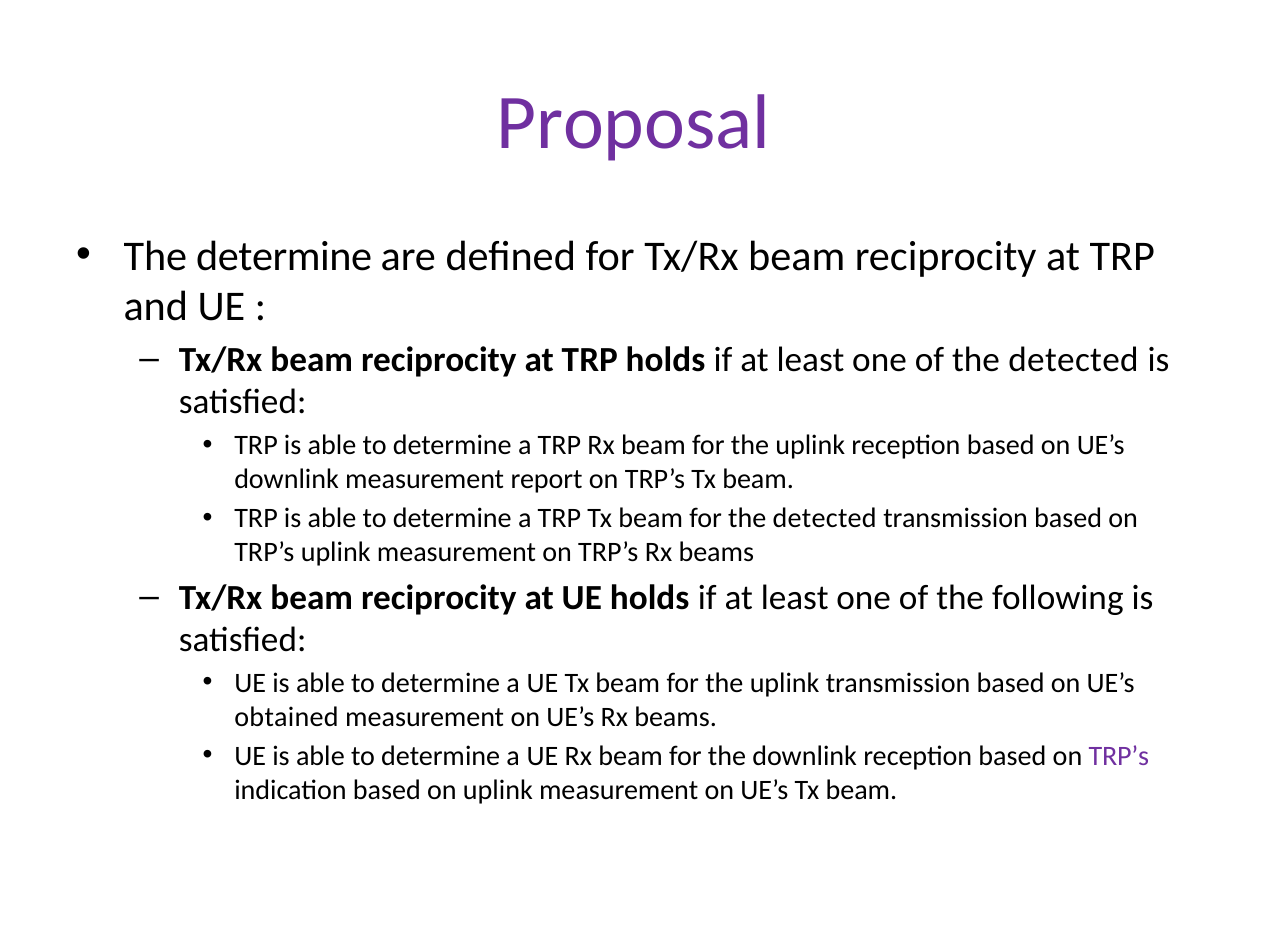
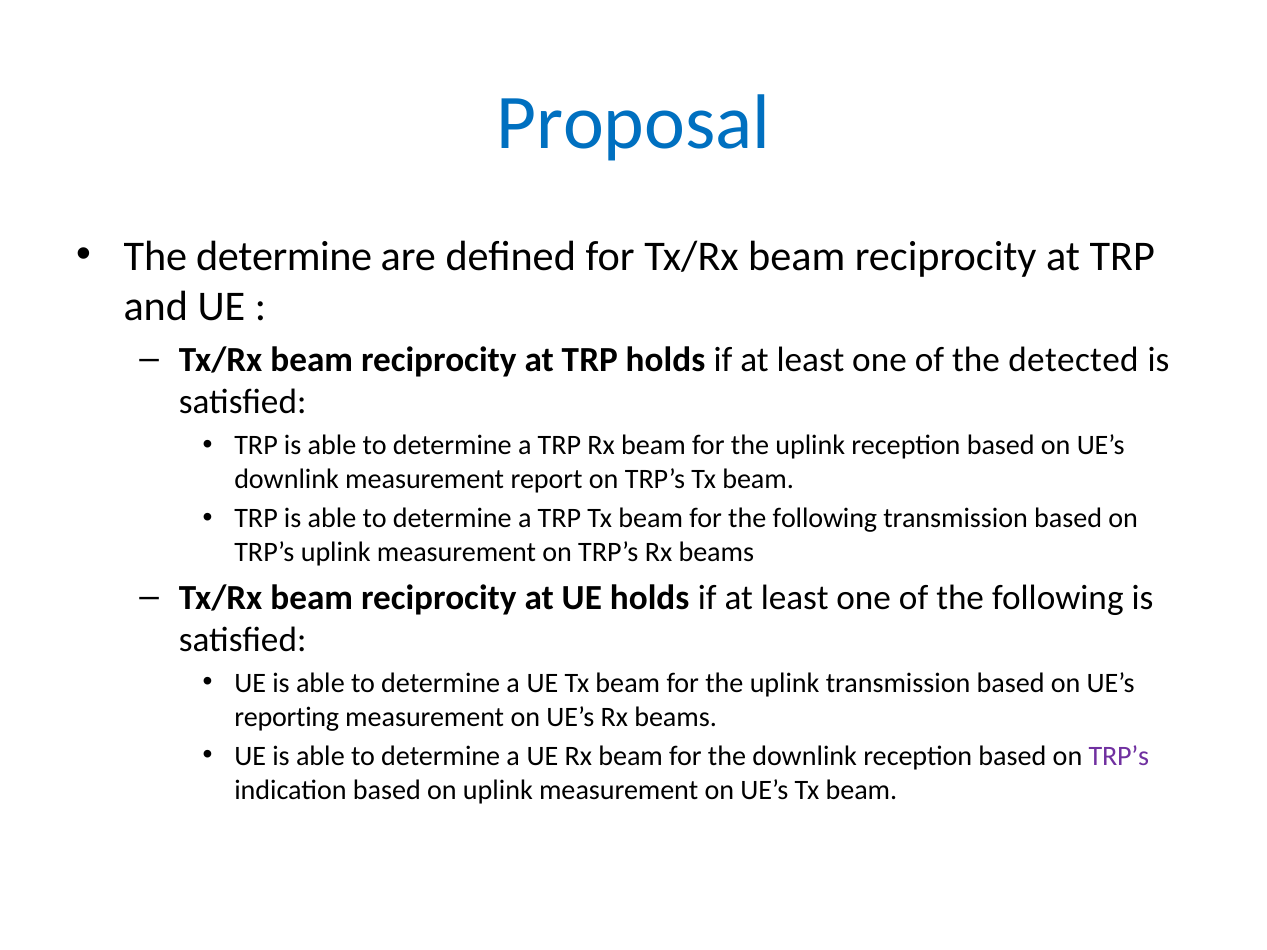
Proposal colour: purple -> blue
for the detected: detected -> following
obtained: obtained -> reporting
